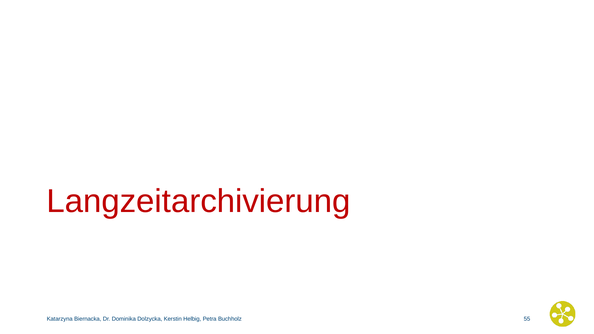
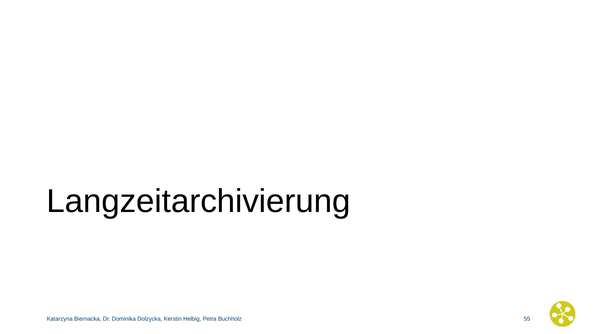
Langzeitarchivierung colour: red -> black
